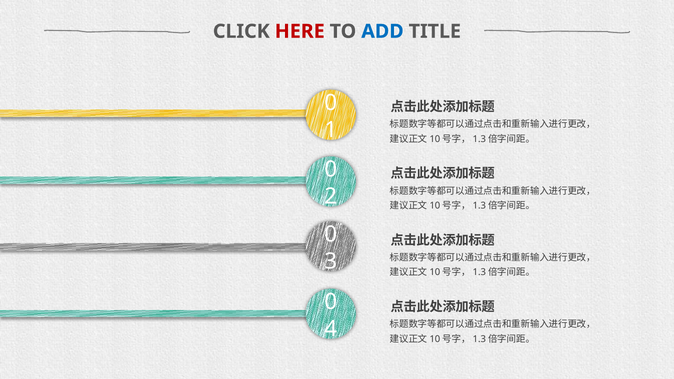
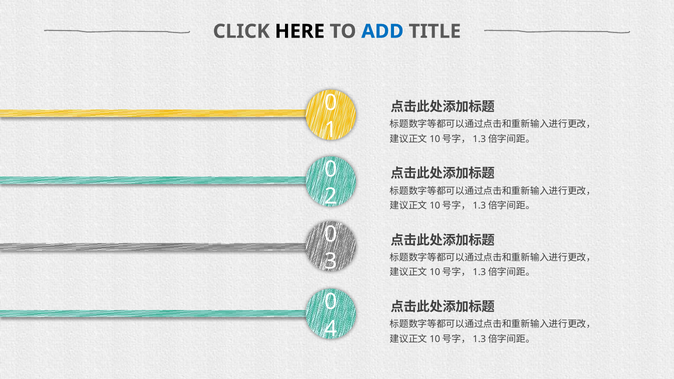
HERE colour: red -> black
